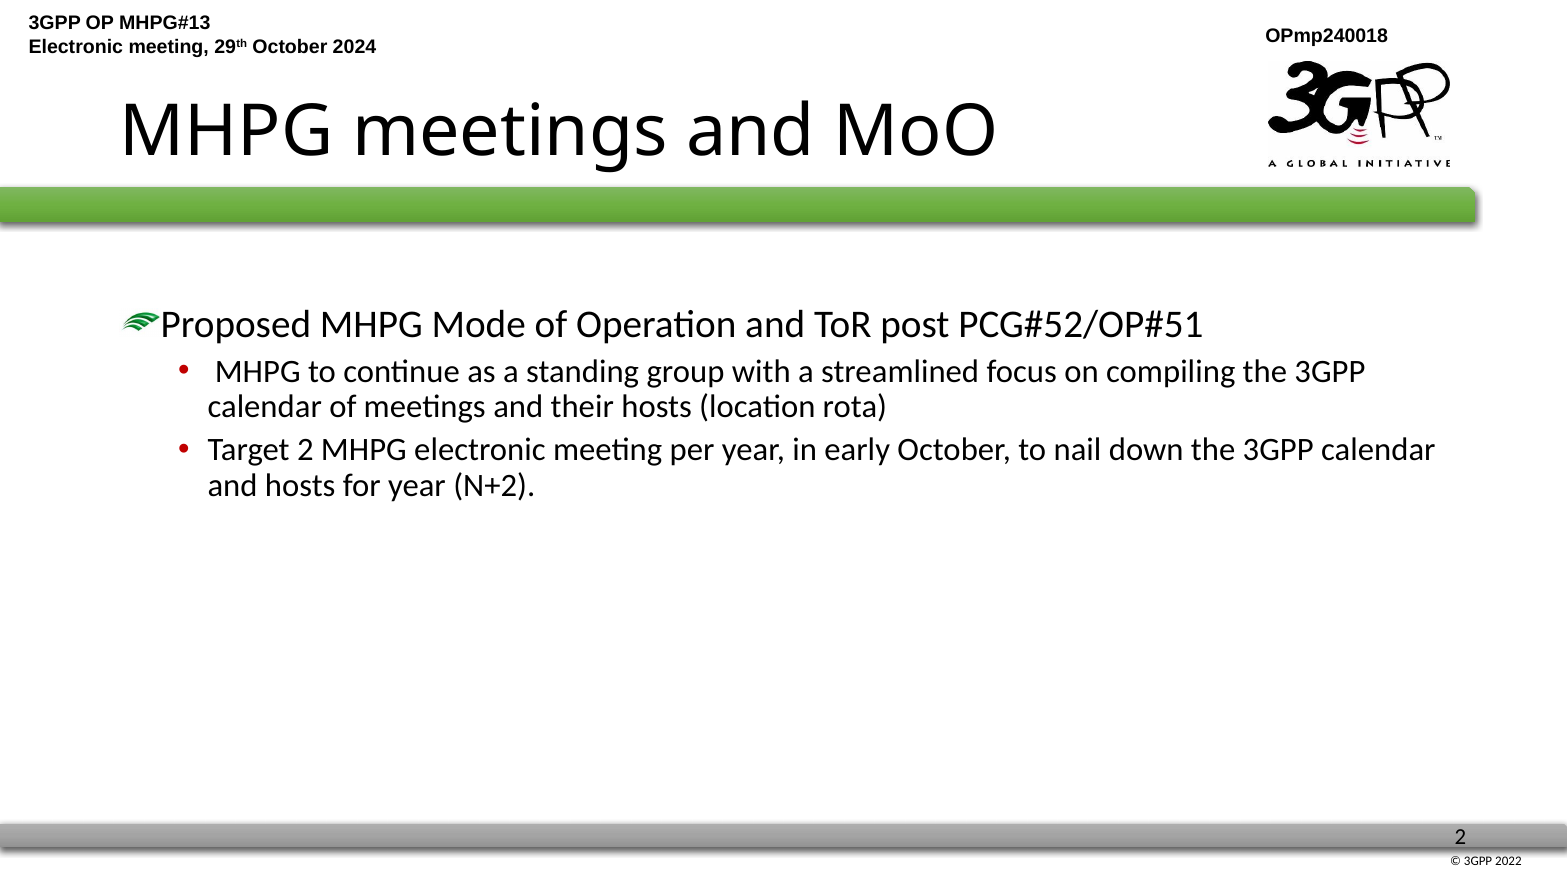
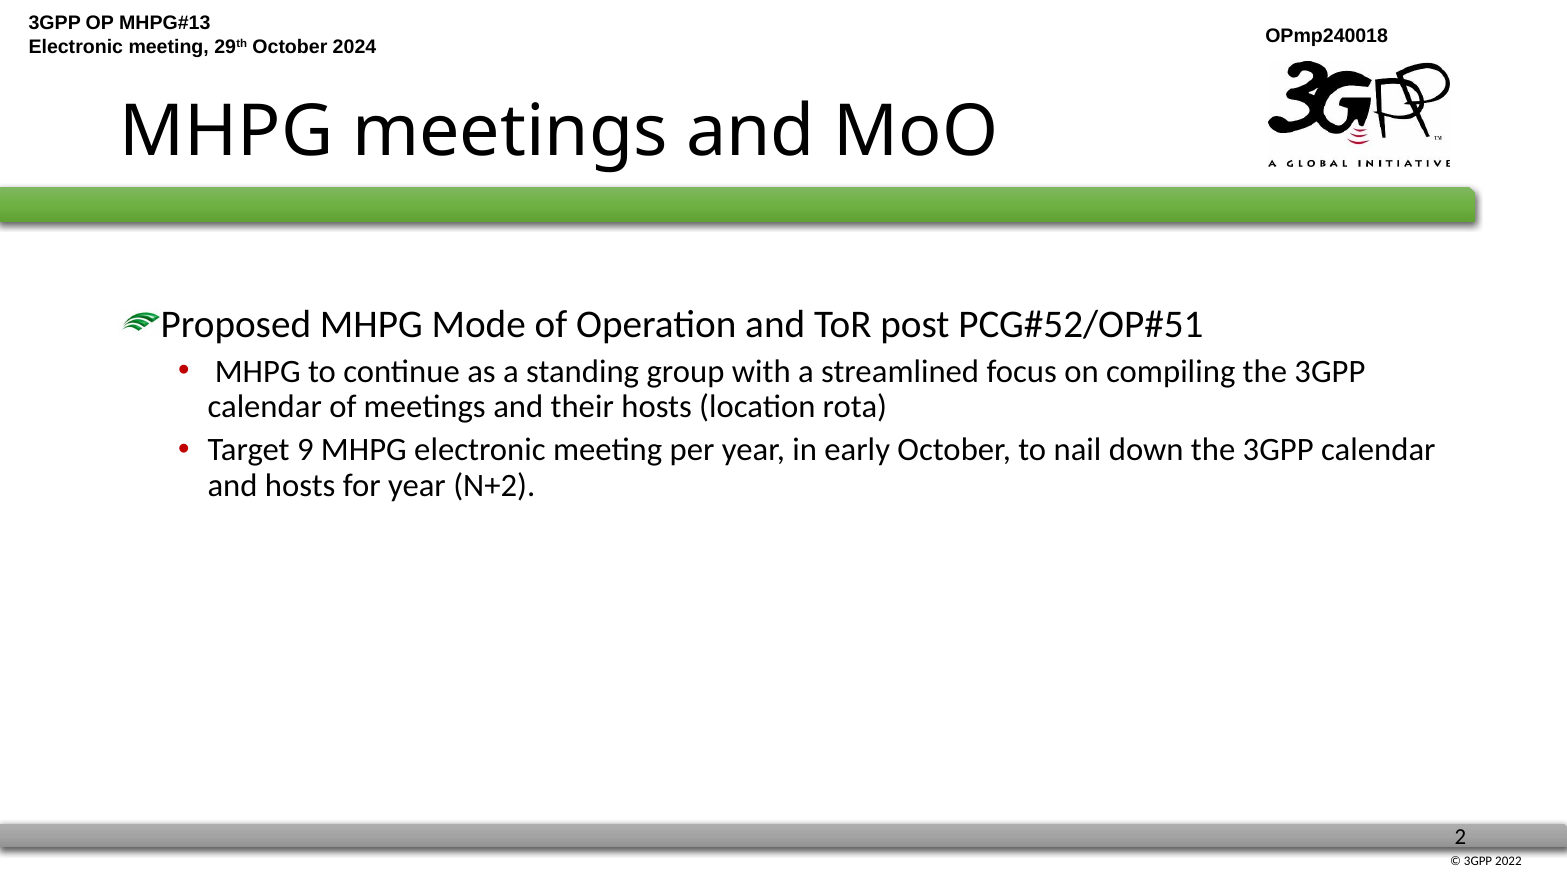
Target 2: 2 -> 9
